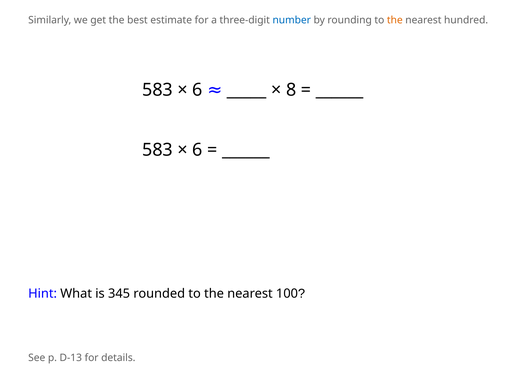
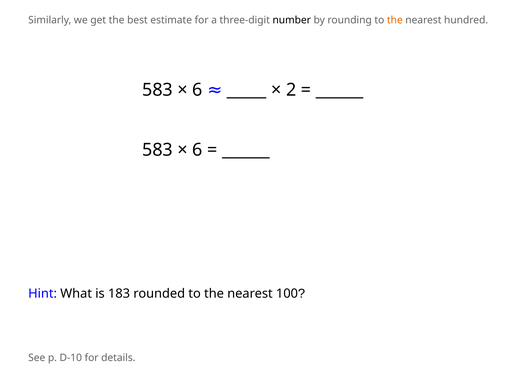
number colour: blue -> black
8: 8 -> 2
345: 345 -> 183
D-13: D-13 -> D-10
